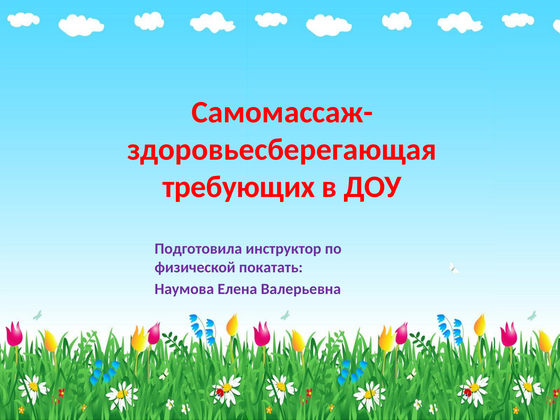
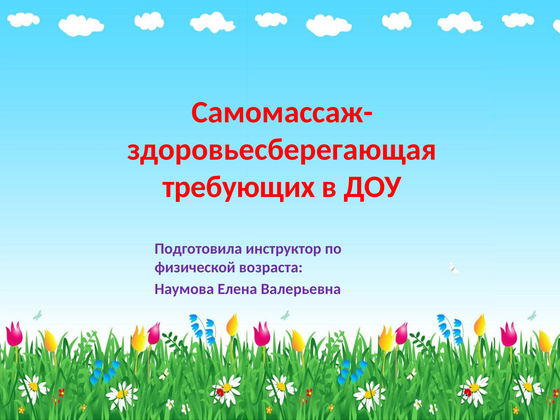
покатать: покатать -> возраста
